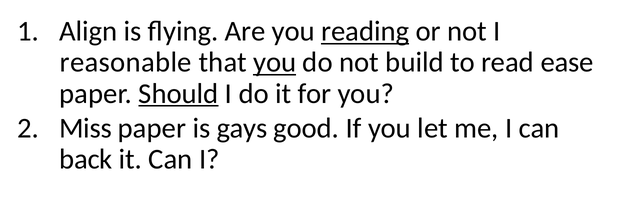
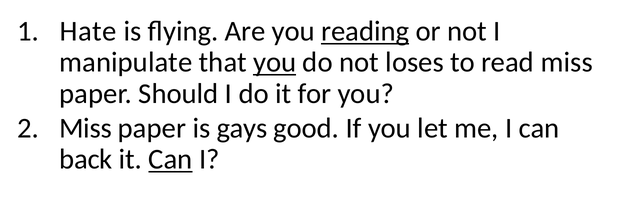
Align: Align -> Hate
reasonable: reasonable -> manipulate
build: build -> loses
read ease: ease -> miss
Should underline: present -> none
Can at (170, 159) underline: none -> present
